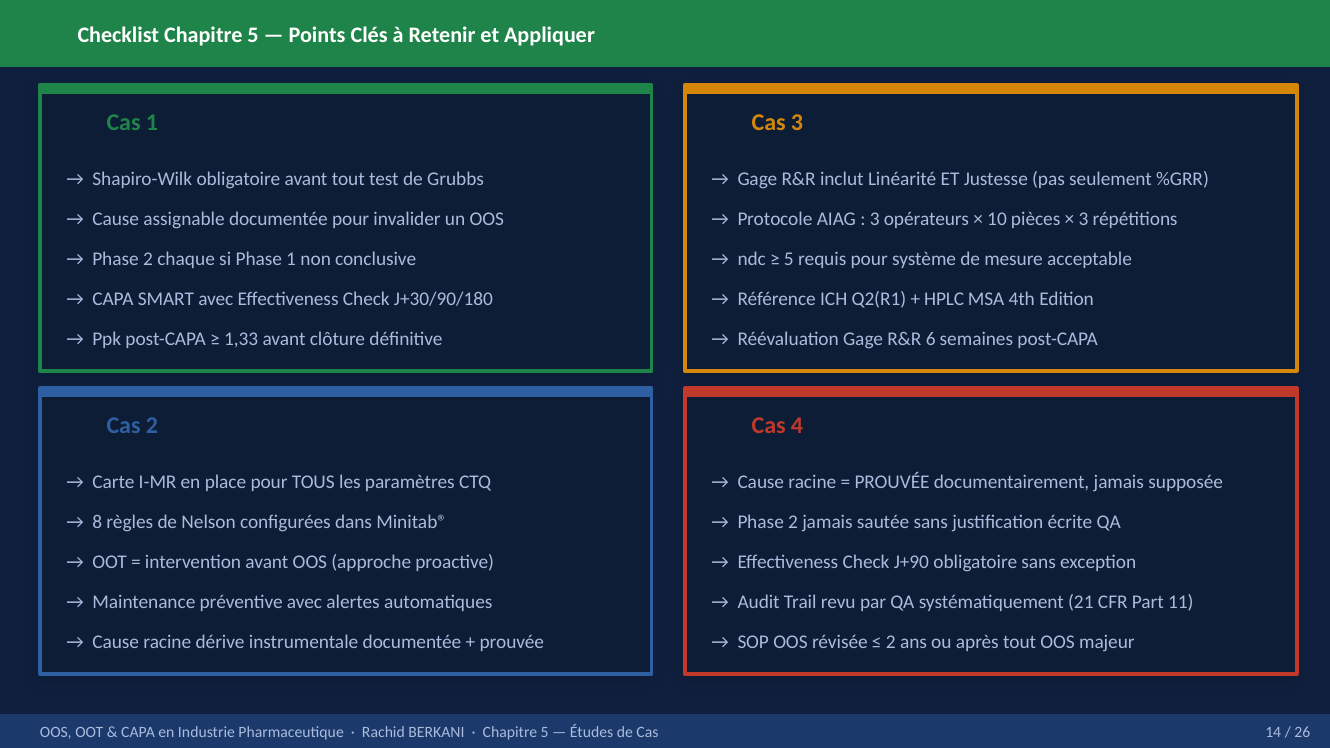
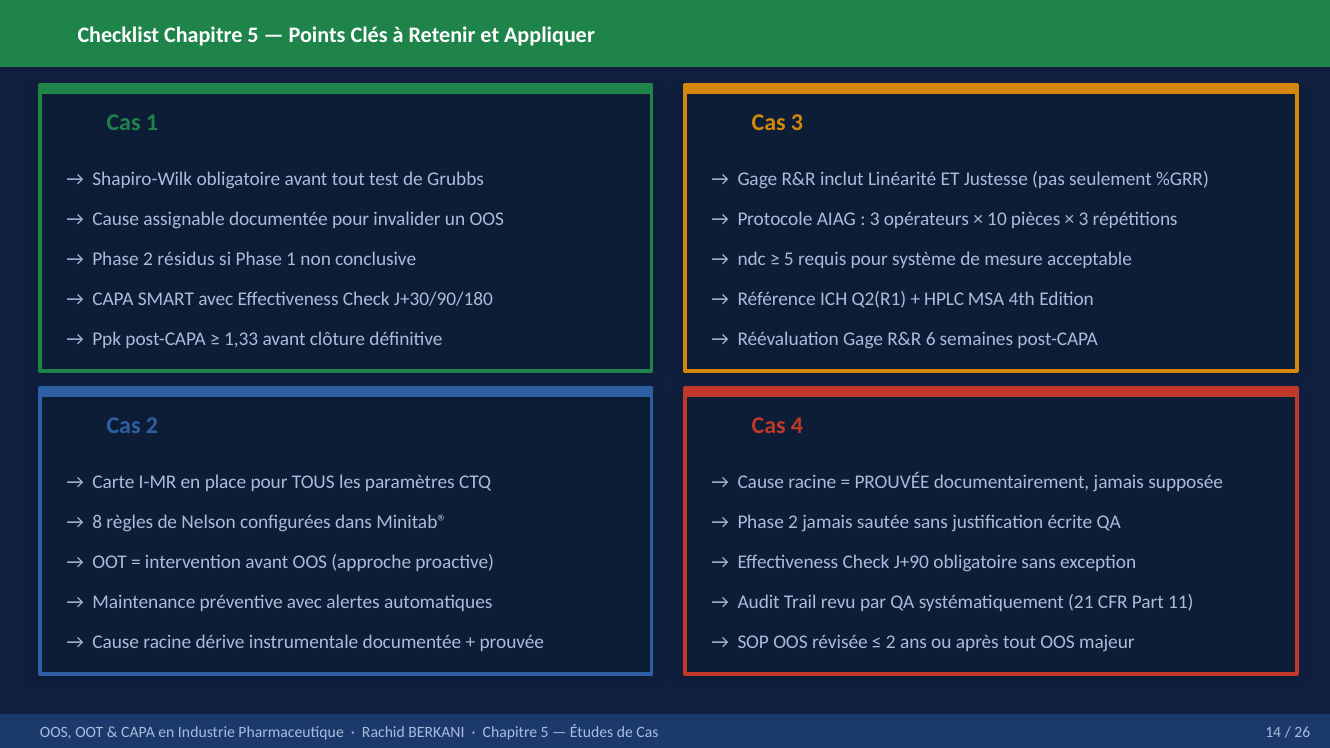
chaque: chaque -> résidus
